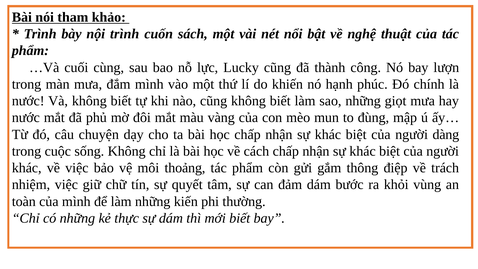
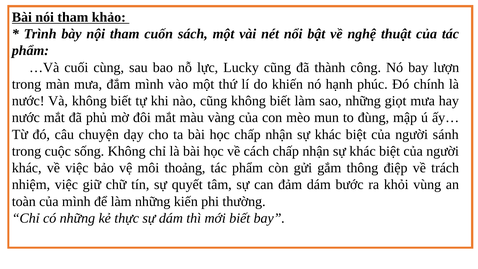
nội trình: trình -> tham
dàng: dàng -> sánh
